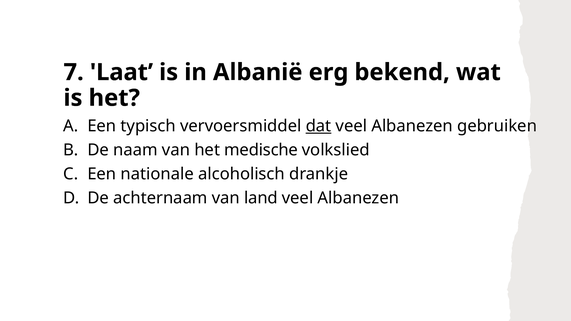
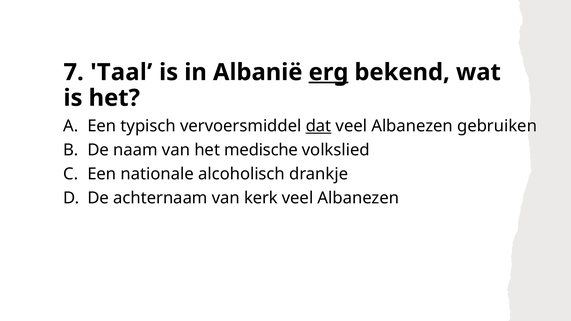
Laat: Laat -> Taal
erg underline: none -> present
land: land -> kerk
